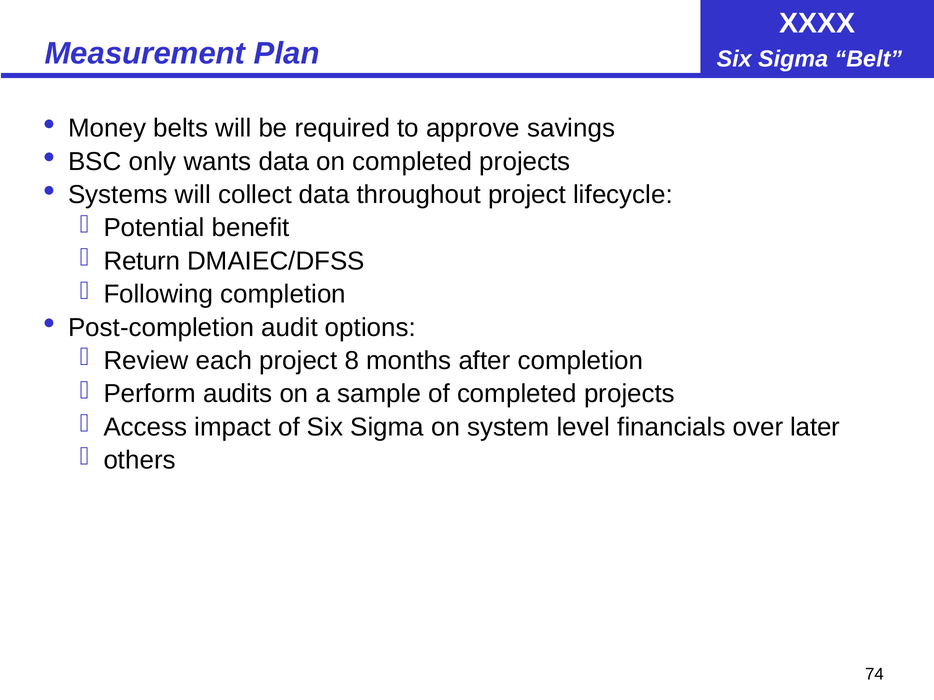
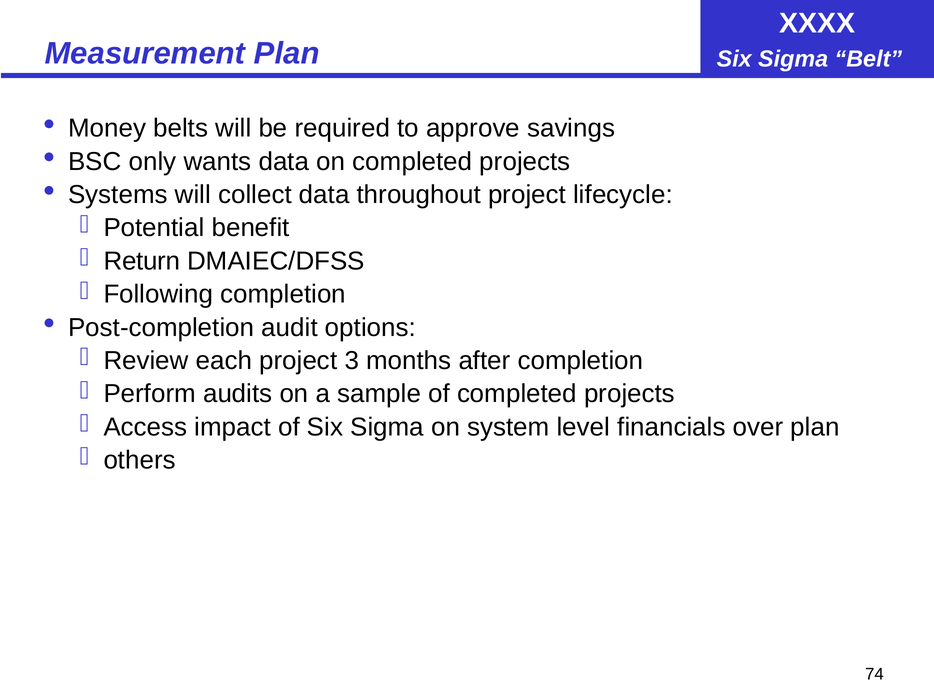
8: 8 -> 3
over later: later -> plan
